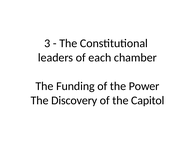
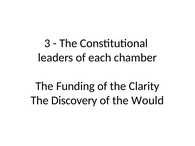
Power: Power -> Clarity
Capitol: Capitol -> Would
